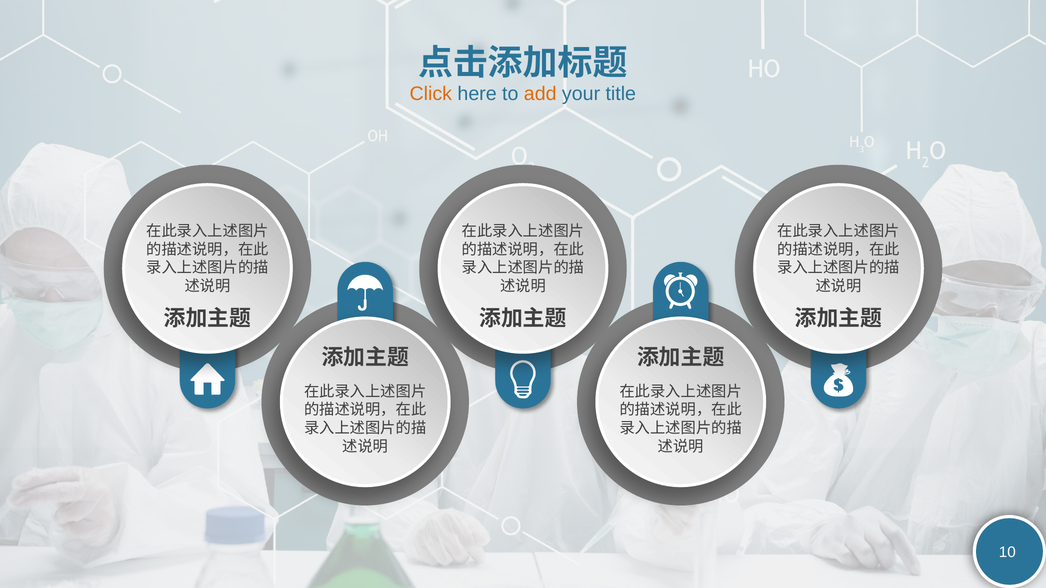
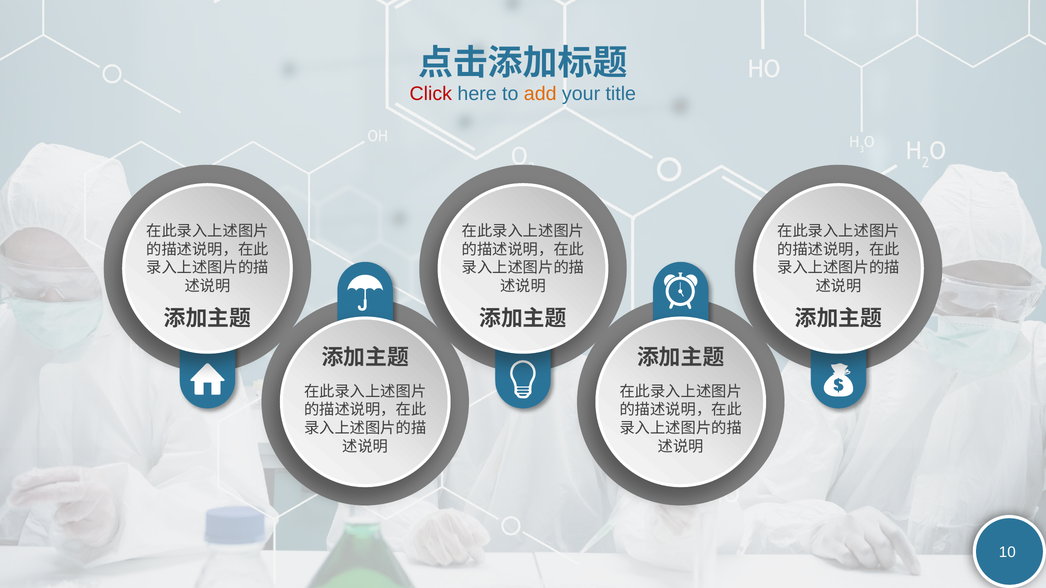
Click colour: orange -> red
